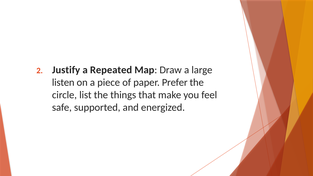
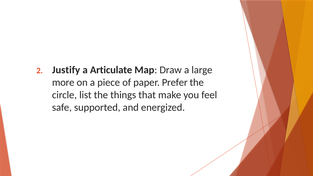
Repeated: Repeated -> Articulate
listen: listen -> more
